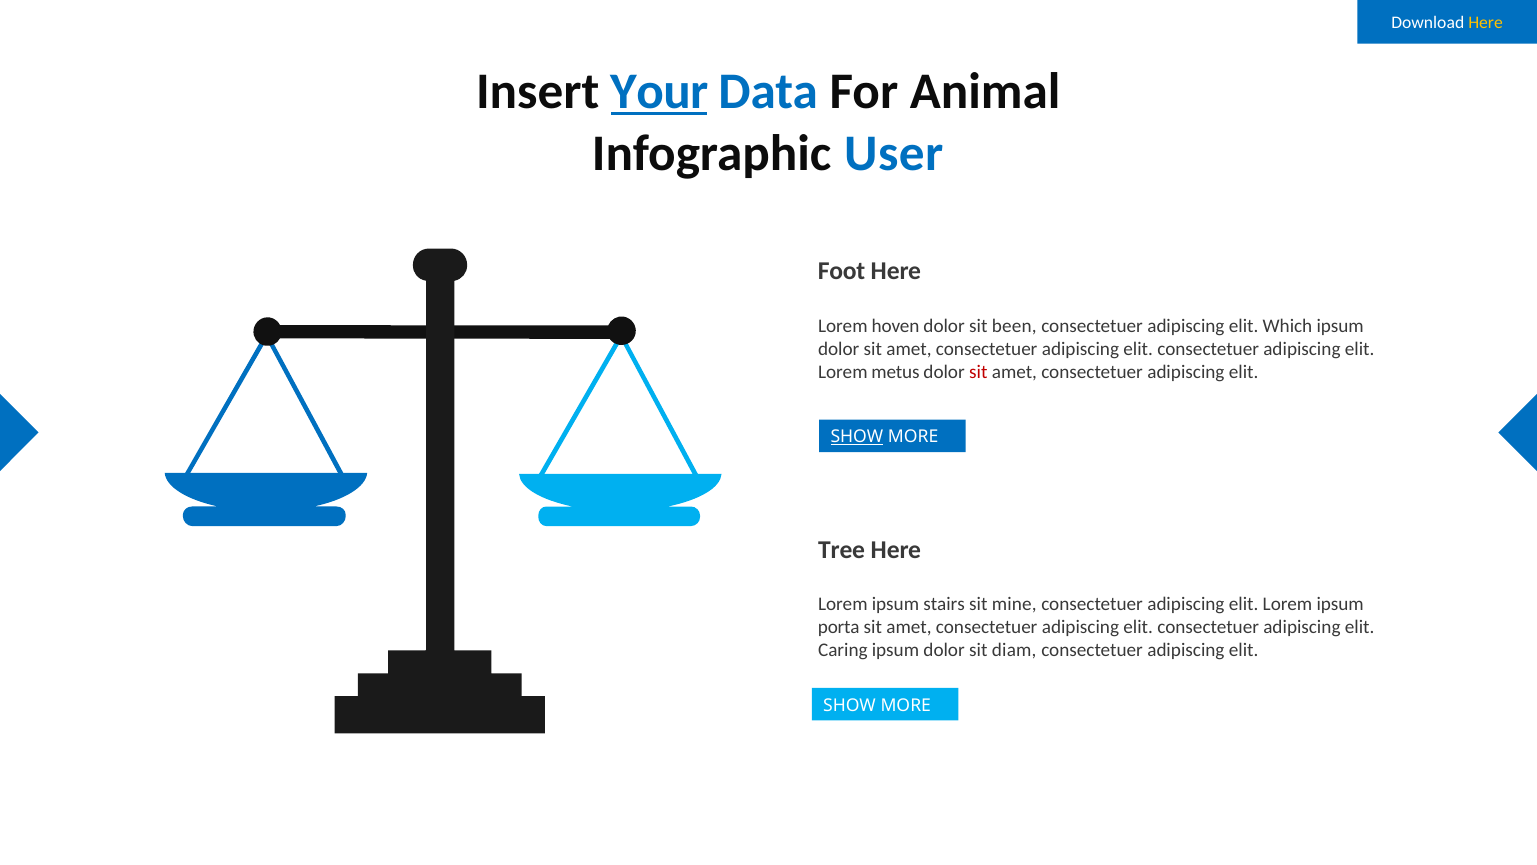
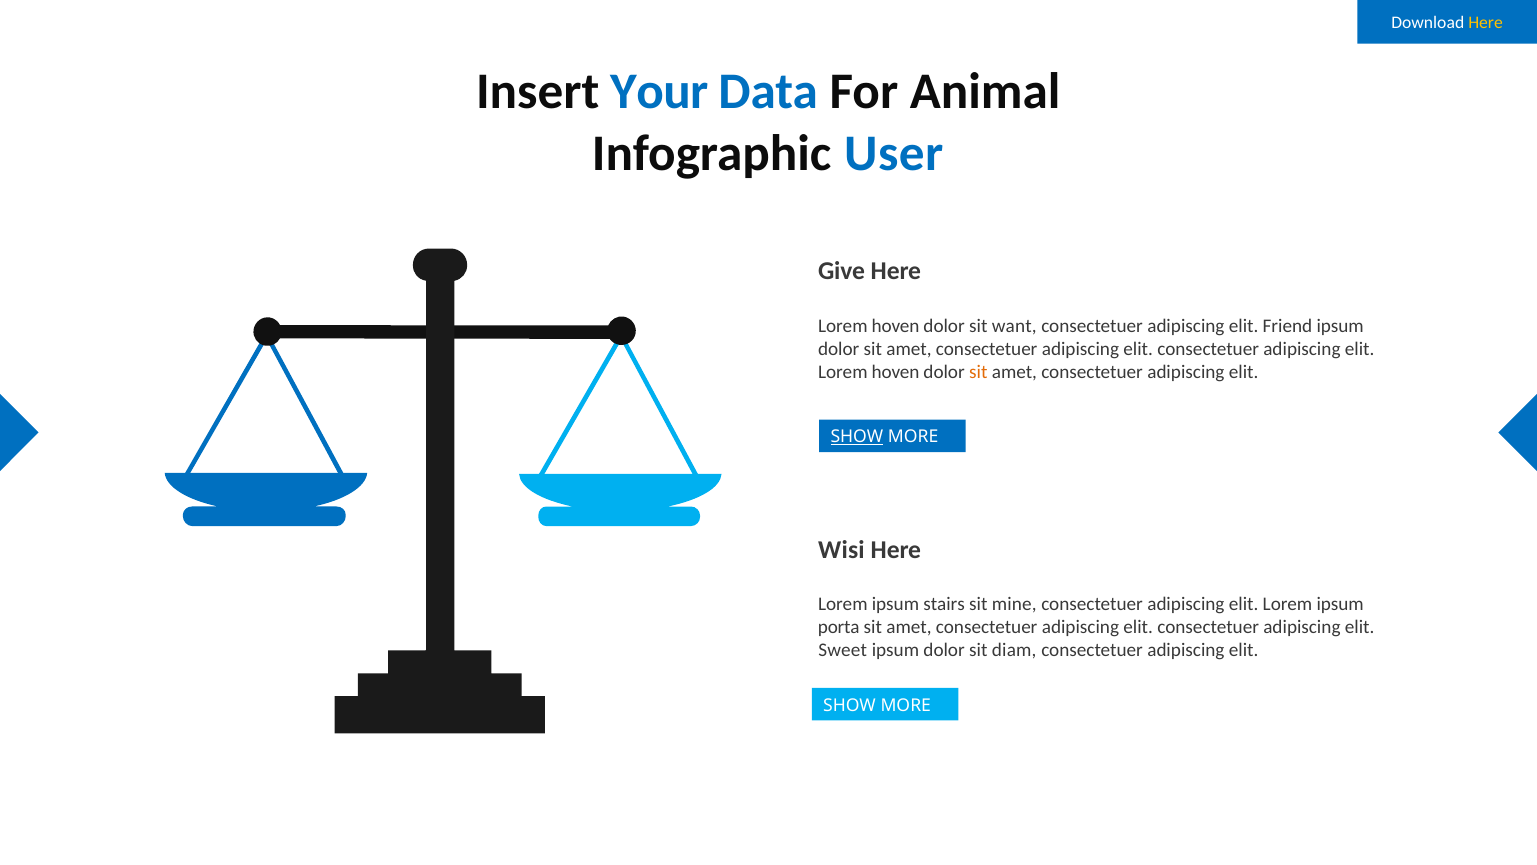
Your underline: present -> none
Foot: Foot -> Give
been: been -> want
Which: Which -> Friend
metus at (896, 372): metus -> hoven
sit at (978, 372) colour: red -> orange
Tree: Tree -> Wisi
Caring: Caring -> Sweet
